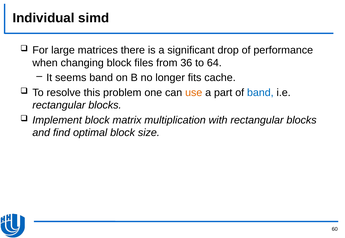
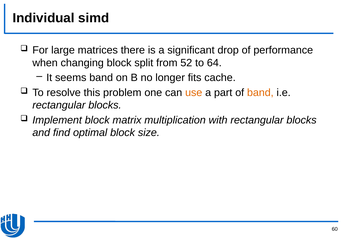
files: files -> split
36: 36 -> 52
band at (260, 93) colour: blue -> orange
